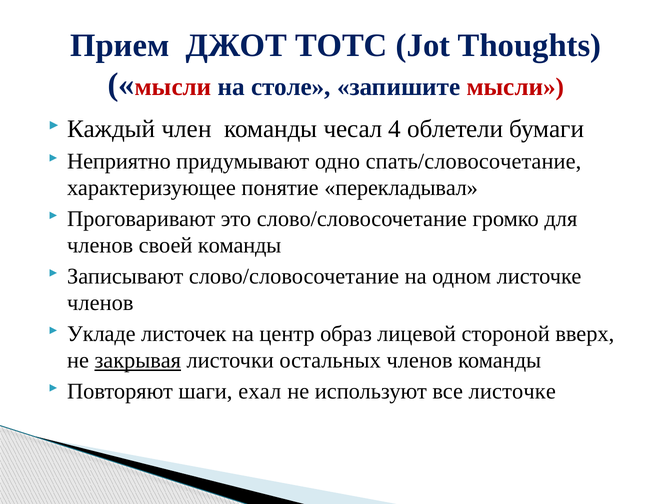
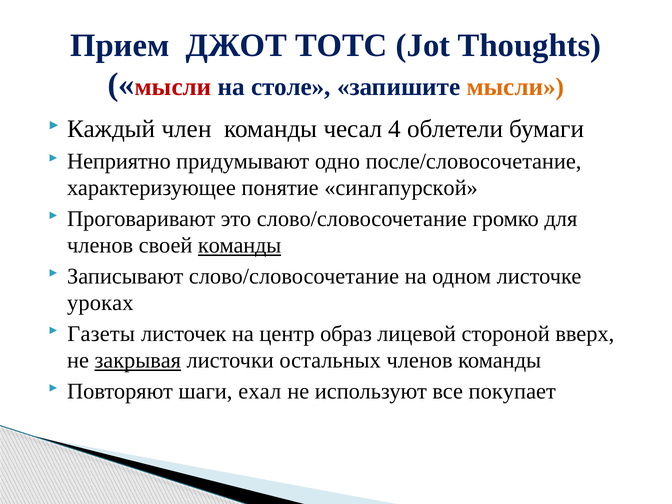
мысли at (515, 87) colour: red -> orange
спать/словосочетание: спать/словосочетание -> после/словосочетание
перекладывал: перекладывал -> сингапурской
команды at (240, 246) underline: none -> present
членов at (100, 303): членов -> уроках
Укладе: Укладе -> Газеты
все листочке: листочке -> покупает
